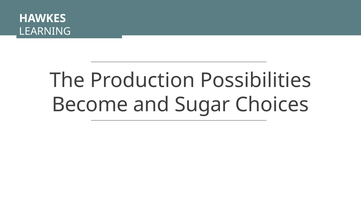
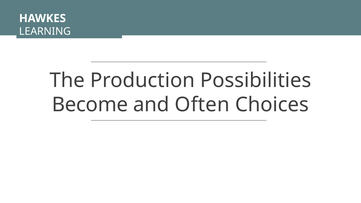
Sugar: Sugar -> Often
